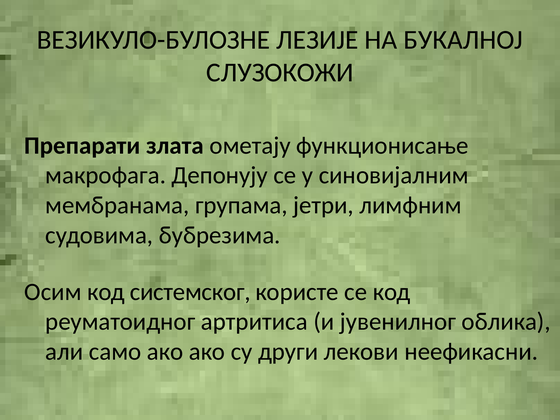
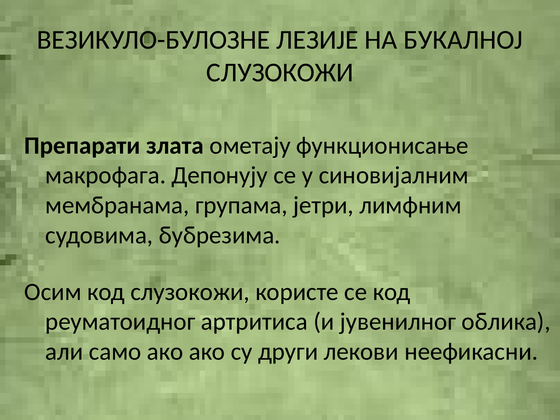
код системског: системског -> слузокожи
